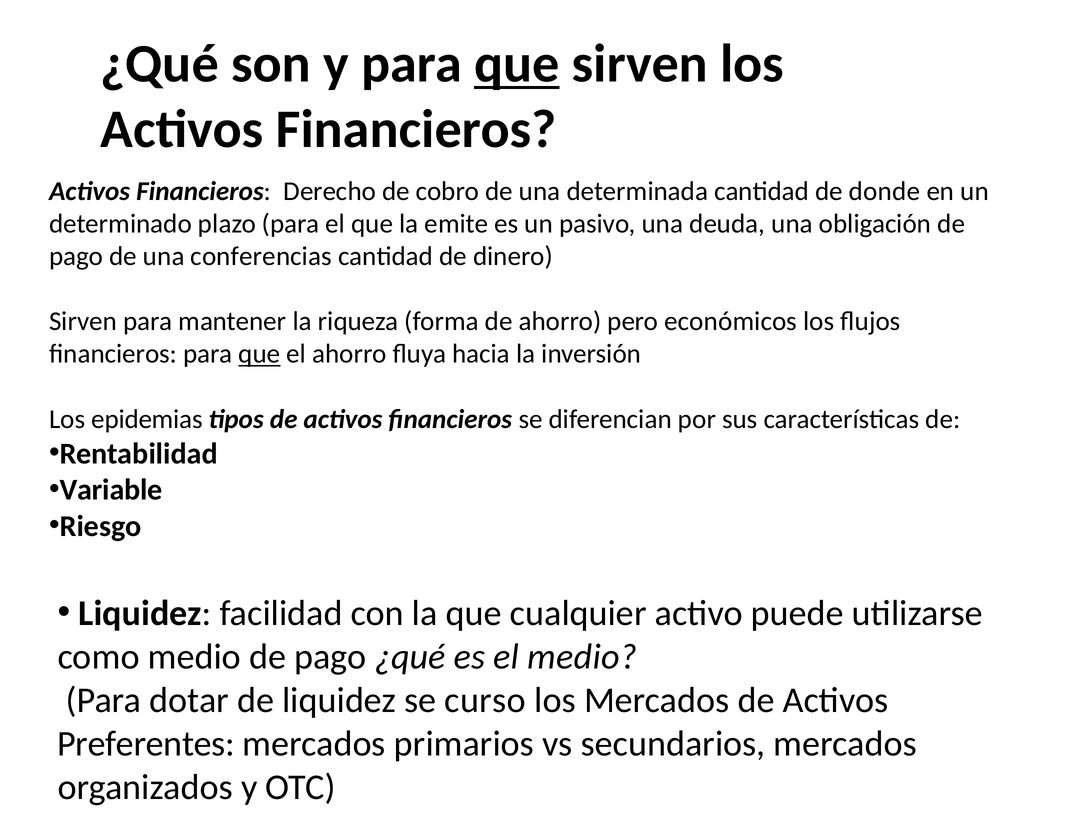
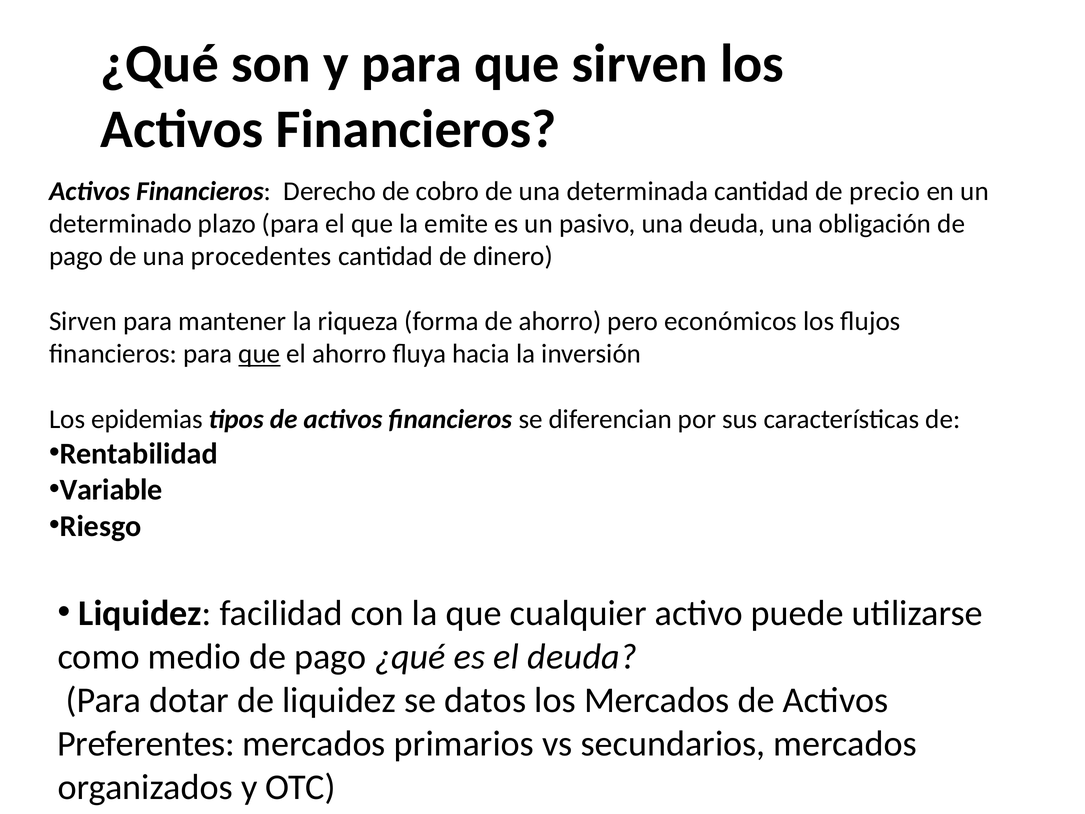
que at (517, 64) underline: present -> none
donde: donde -> precio
conferencias: conferencias -> procedentes
el medio: medio -> deuda
curso: curso -> datos
